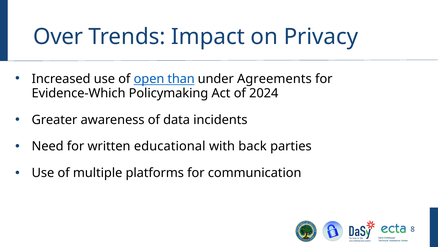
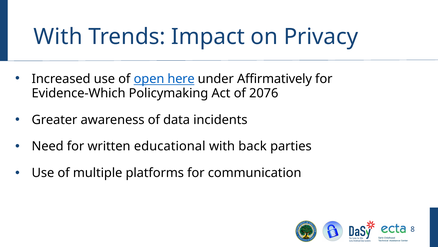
Over at (58, 37): Over -> With
than: than -> here
Agreements: Agreements -> Affirmatively
2024: 2024 -> 2076
